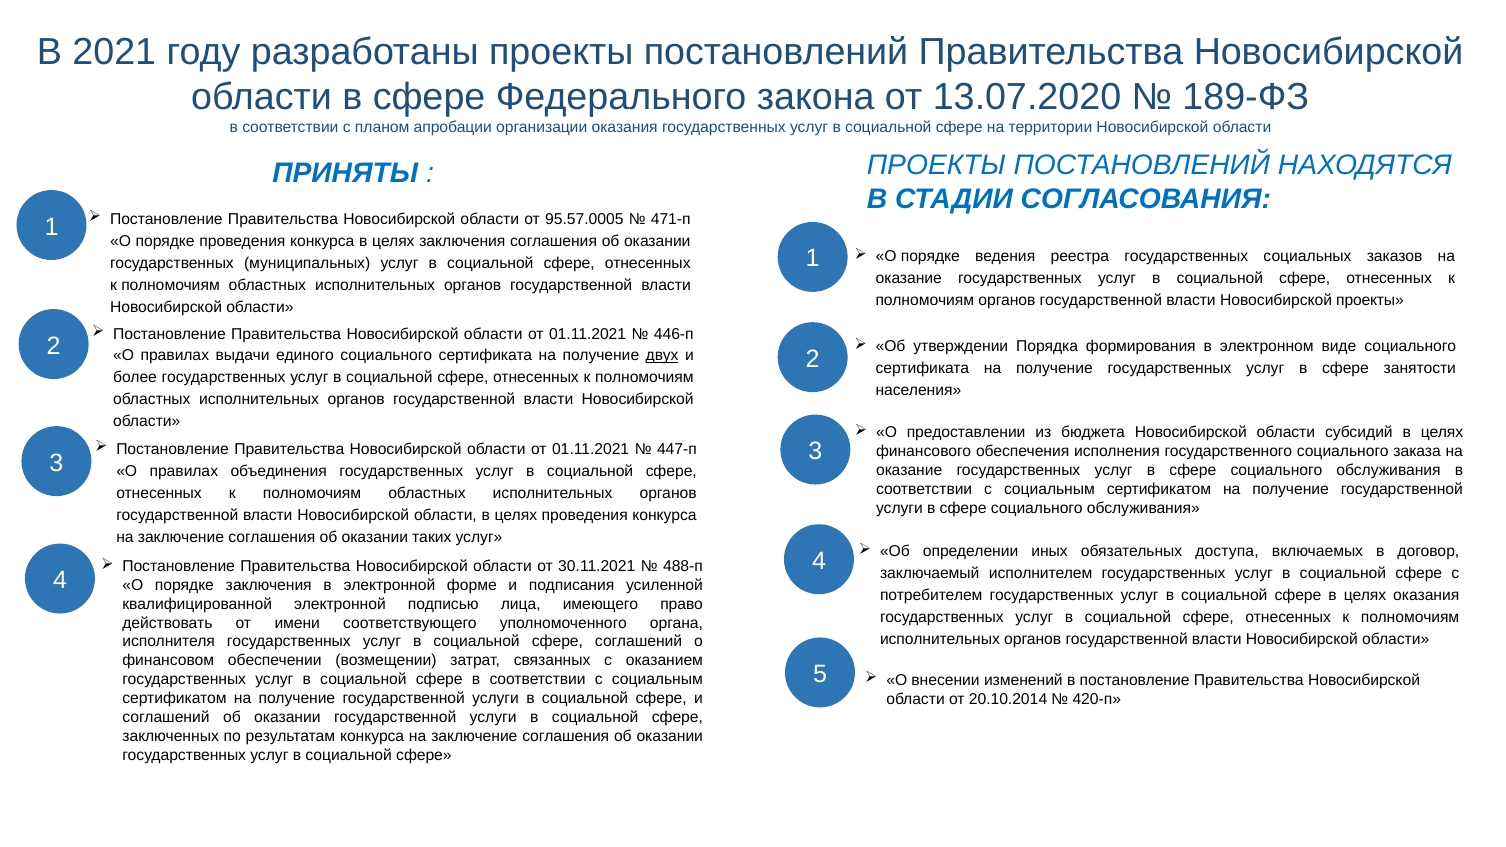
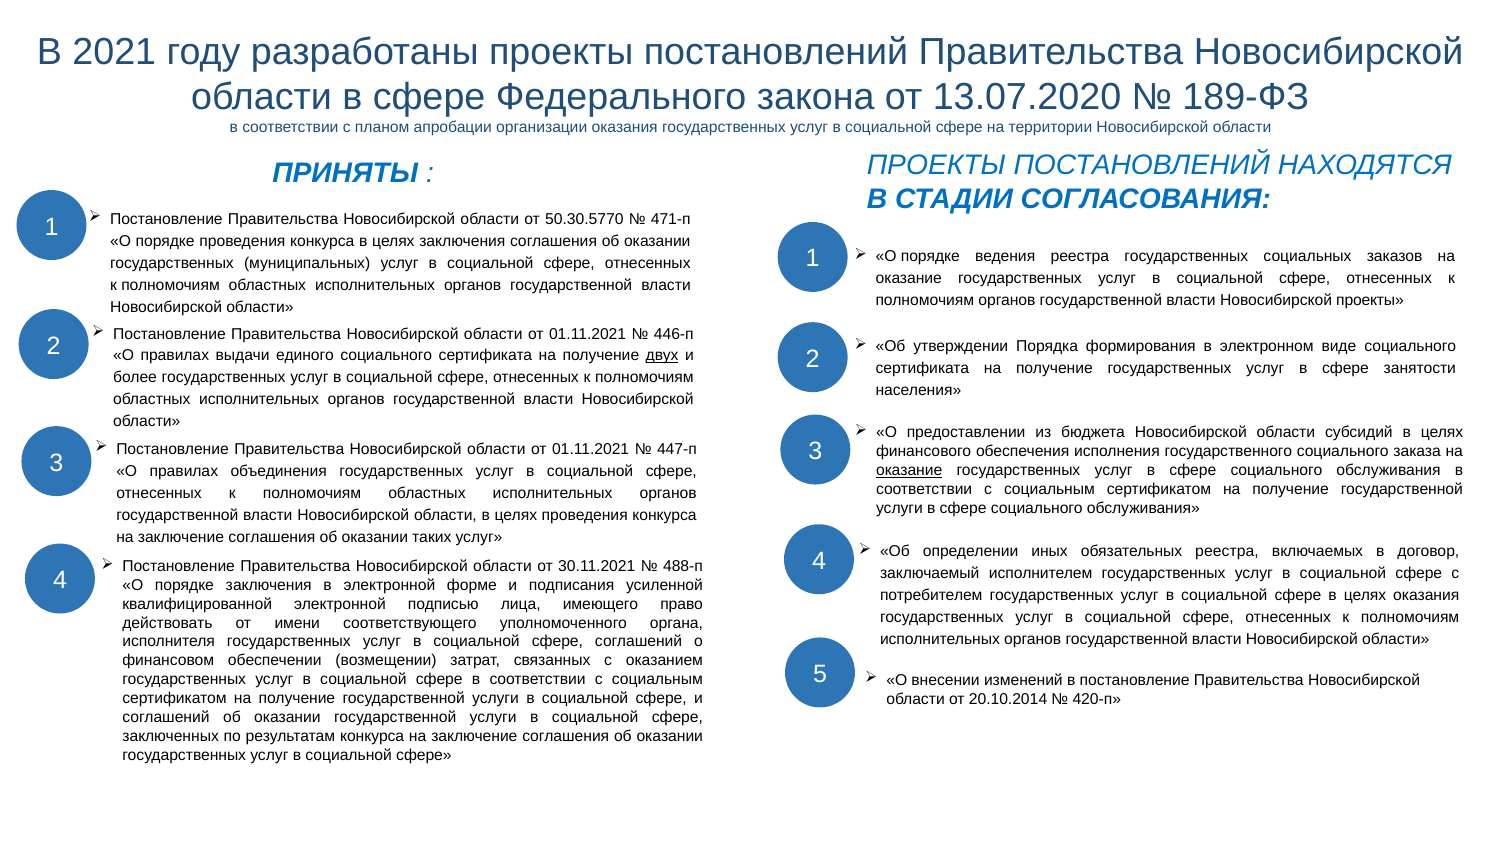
95.57.0005: 95.57.0005 -> 50.30.5770
оказание at (909, 471) underline: none -> present
обязательных доступа: доступа -> реестра
